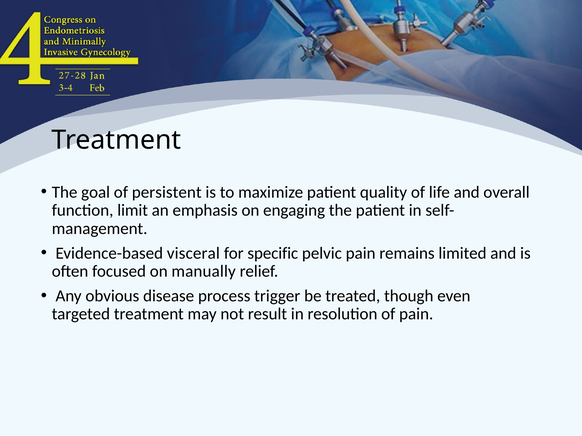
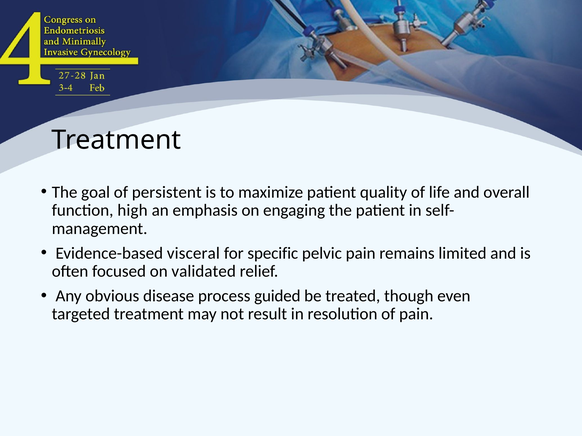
limit: limit -> high
manually: manually -> validated
trigger: trigger -> guided
